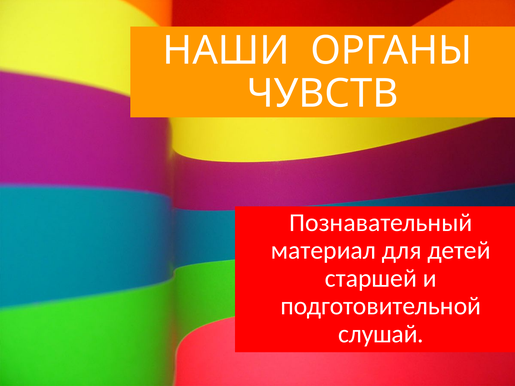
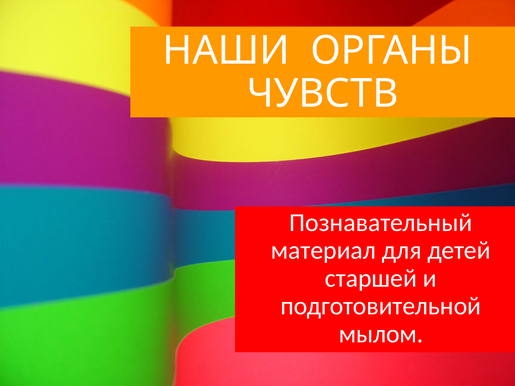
слушай: слушай -> мылом
